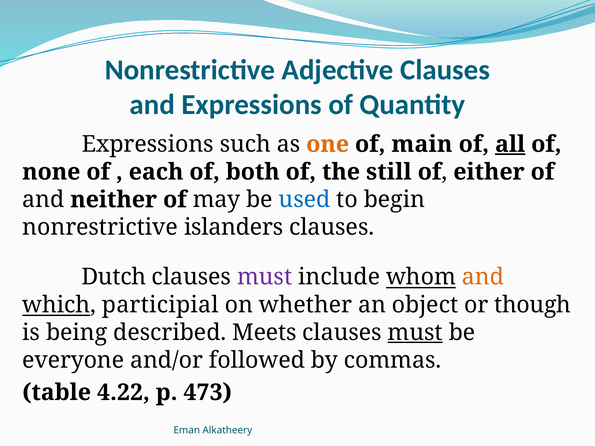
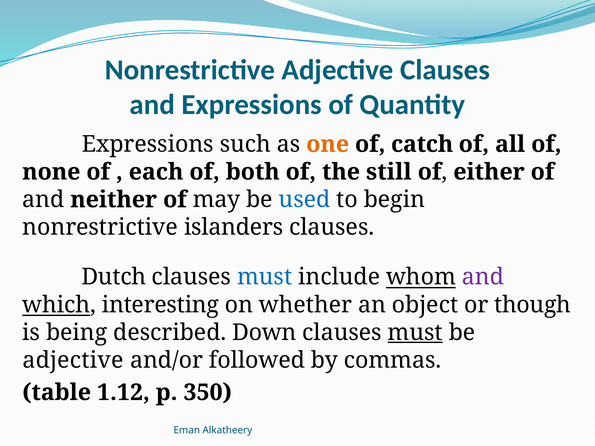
main: main -> catch
all underline: present -> none
must at (265, 277) colour: purple -> blue
and at (483, 277) colour: orange -> purple
participial: participial -> interesting
Meets: Meets -> Down
everyone at (73, 360): everyone -> adjective
4.22: 4.22 -> 1.12
473: 473 -> 350
